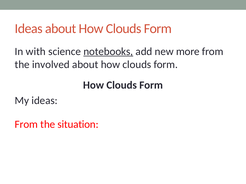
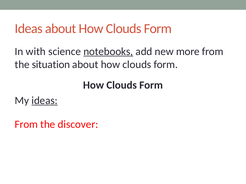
involved: involved -> situation
ideas at (45, 101) underline: none -> present
situation: situation -> discover
